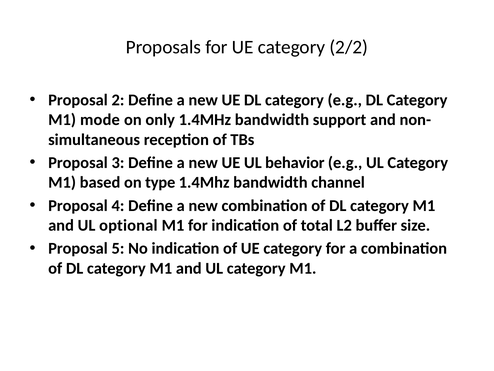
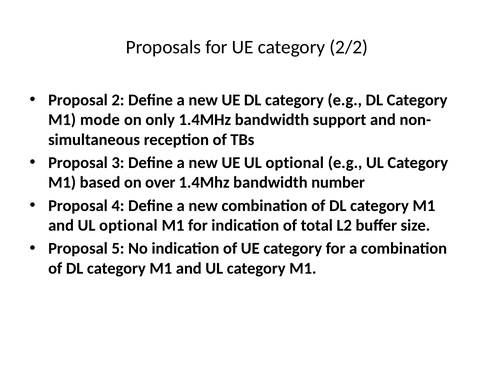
UE UL behavior: behavior -> optional
type: type -> over
channel: channel -> number
